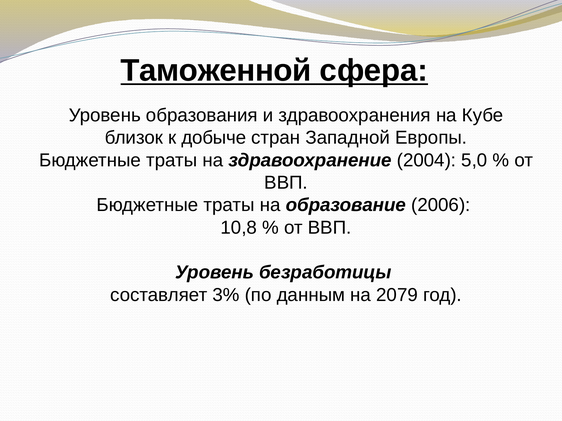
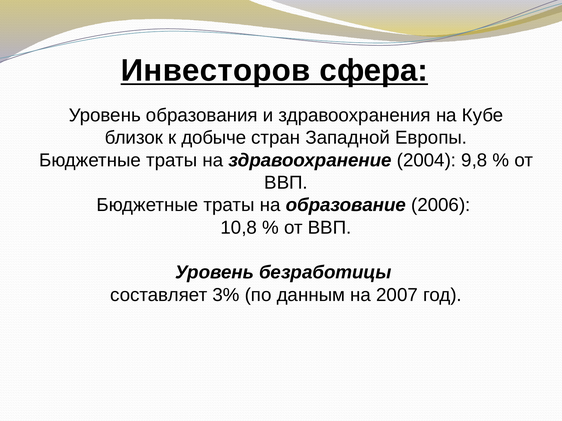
Таможенной: Таможенной -> Инвесторов
5,0: 5,0 -> 9,8
2079: 2079 -> 2007
